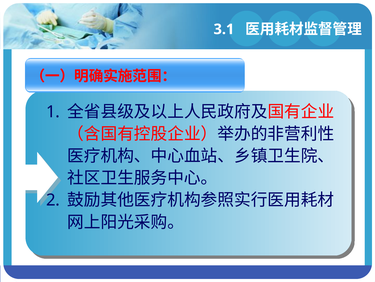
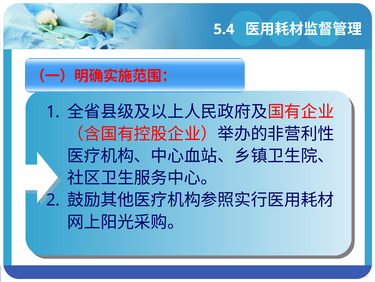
3.1: 3.1 -> 5.4
